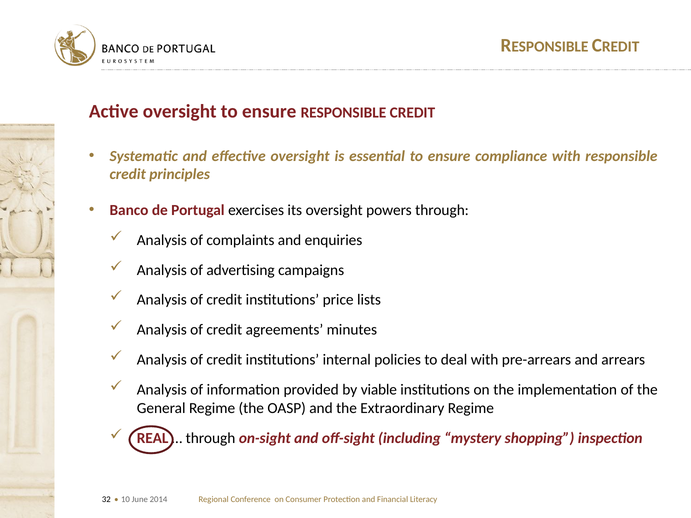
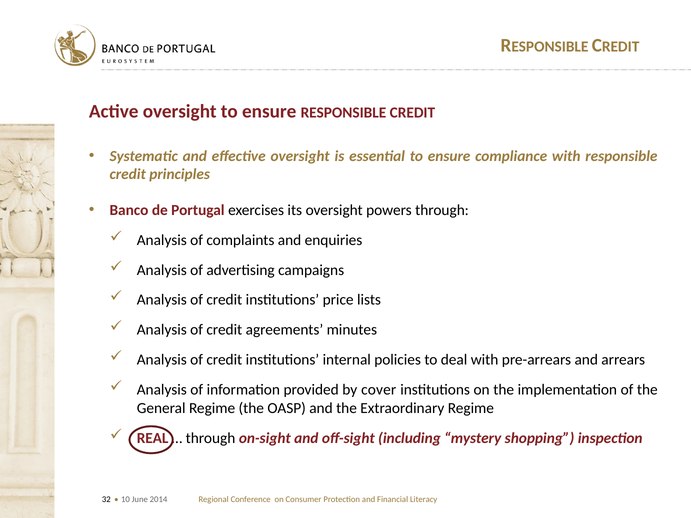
viable: viable -> cover
